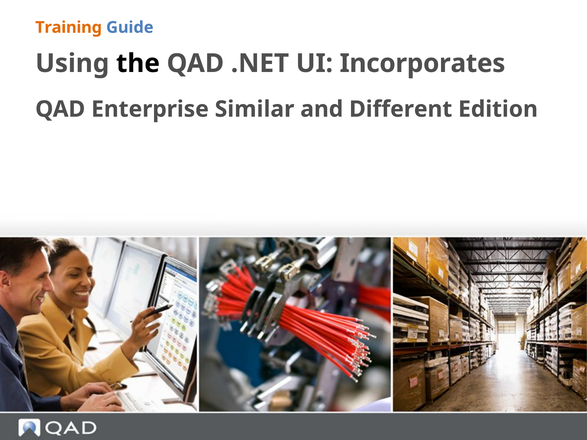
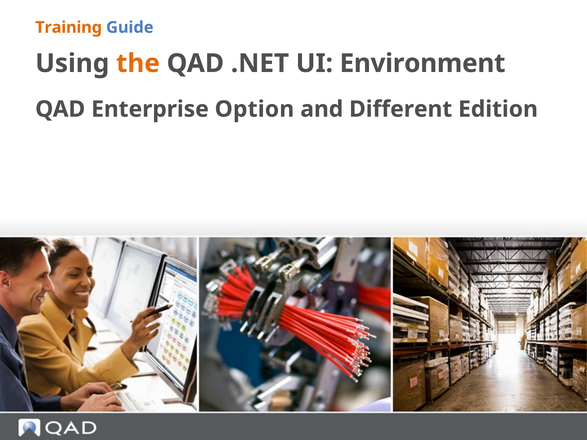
the colour: black -> orange
Incorporates: Incorporates -> Environment
Similar: Similar -> Option
